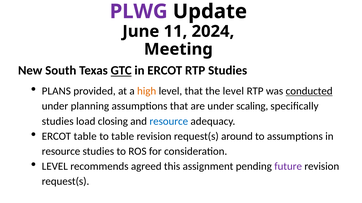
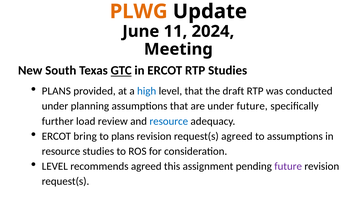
PLWG colour: purple -> orange
high colour: orange -> blue
the level: level -> draft
conducted underline: present -> none
under scaling: scaling -> future
studies at (58, 122): studies -> further
closing: closing -> review
ERCOT table: table -> bring
to table: table -> plans
request(s around: around -> agreed
